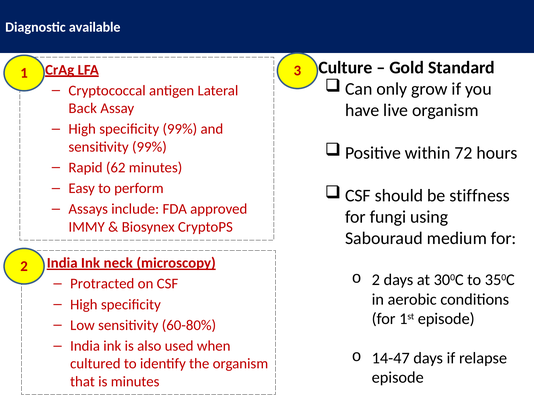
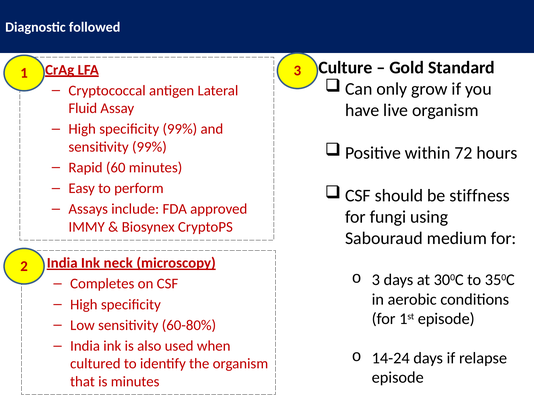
available: available -> followed
Back: Back -> Fluid
62: 62 -> 60
2 at (376, 280): 2 -> 3
Protracted: Protracted -> Completes
14-47: 14-47 -> 14-24
